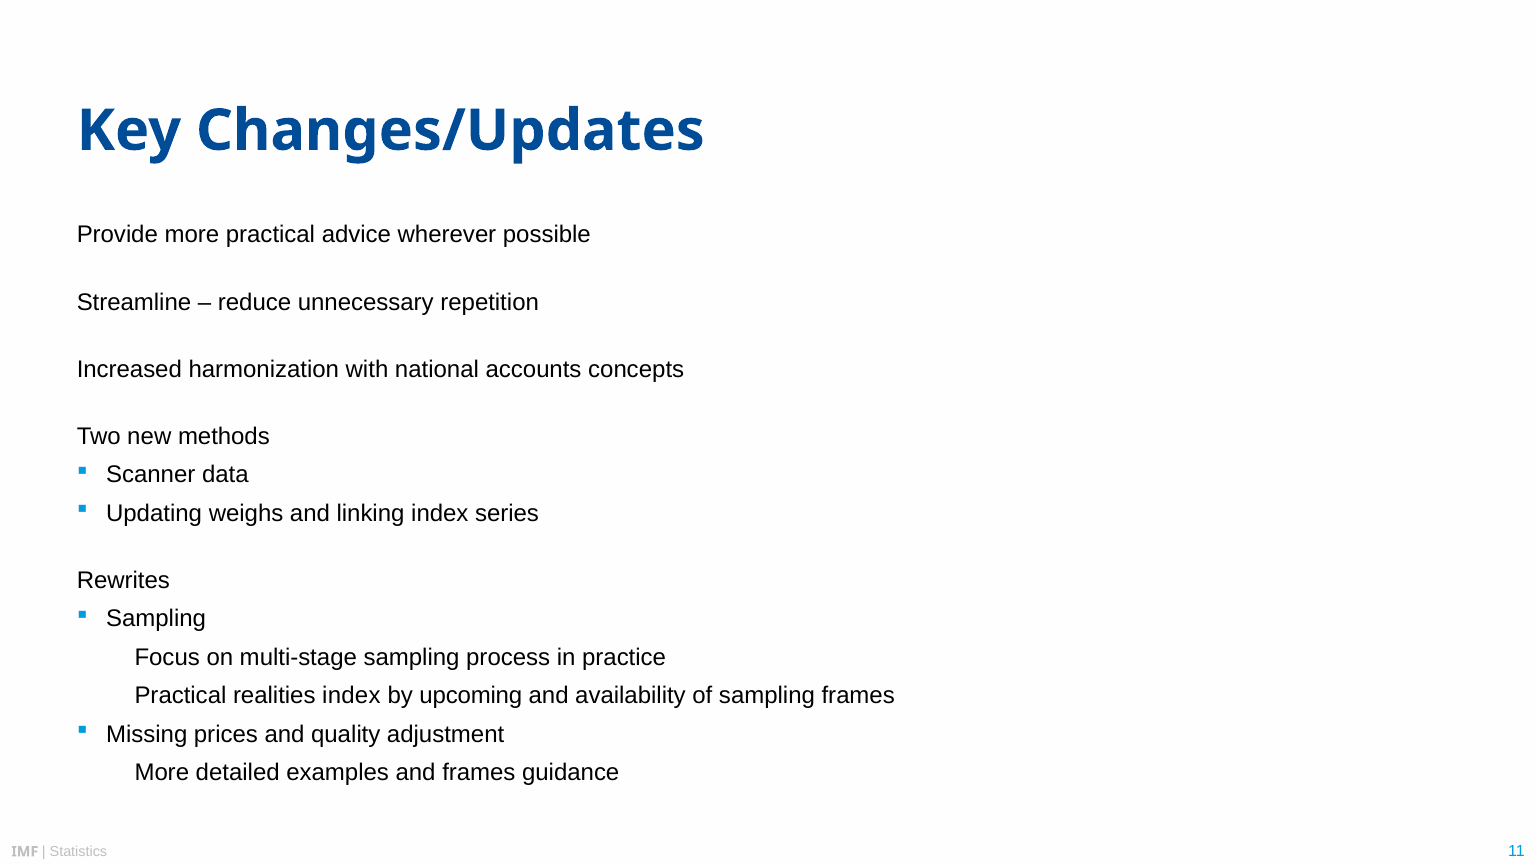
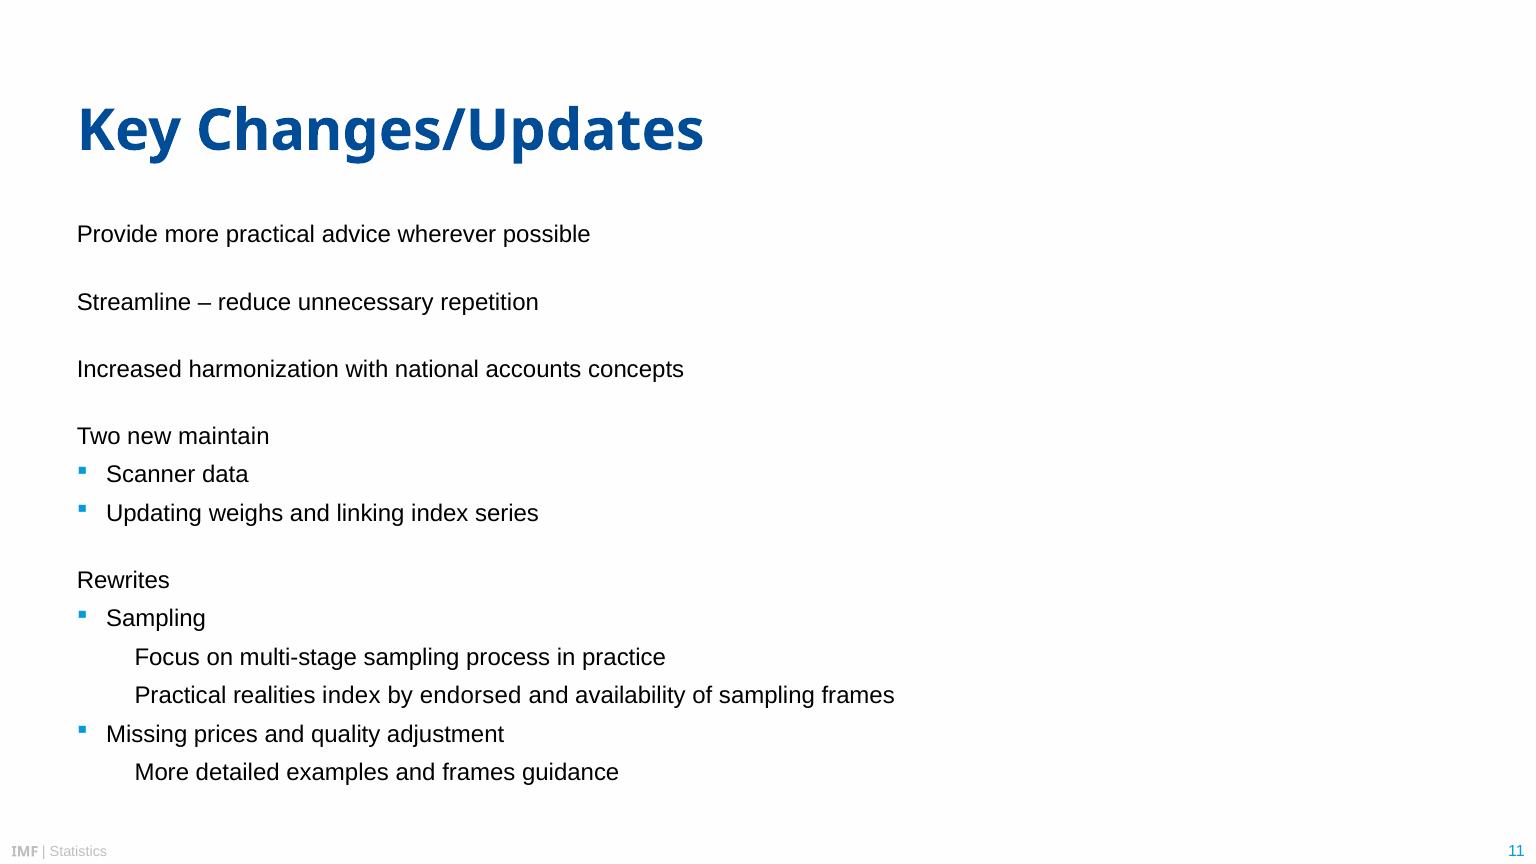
methods: methods -> maintain
upcoming: upcoming -> endorsed
